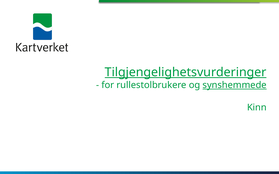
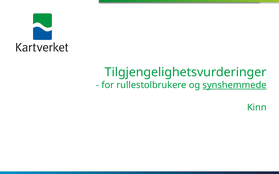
Tilgjengelighetsvurderinger underline: present -> none
